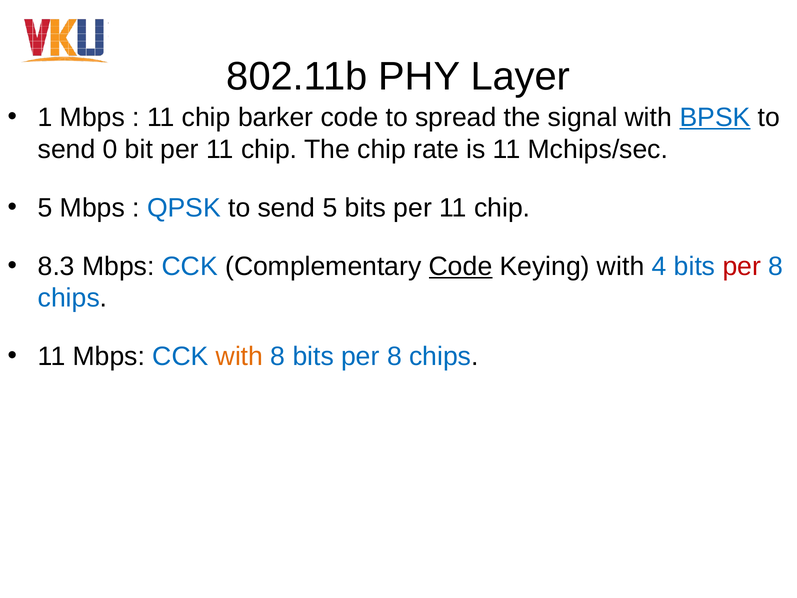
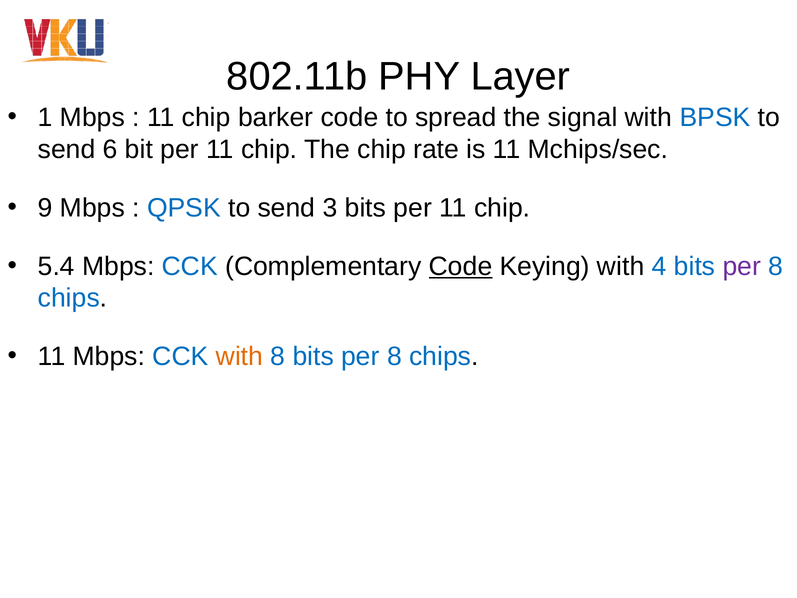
BPSK underline: present -> none
0: 0 -> 6
5 at (45, 208): 5 -> 9
send 5: 5 -> 3
8.3: 8.3 -> 5.4
per at (742, 266) colour: red -> purple
